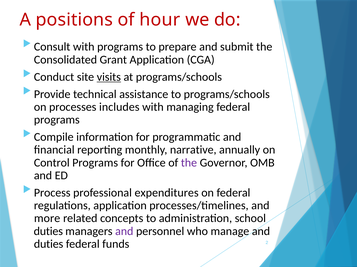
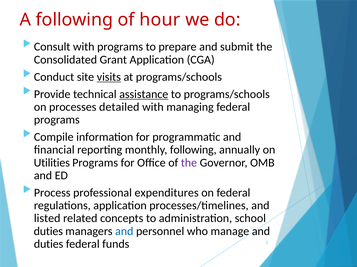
A positions: positions -> following
assistance underline: none -> present
includes: includes -> detailed
monthly narrative: narrative -> following
Control: Control -> Utilities
more: more -> listed
and at (124, 232) colour: purple -> blue
